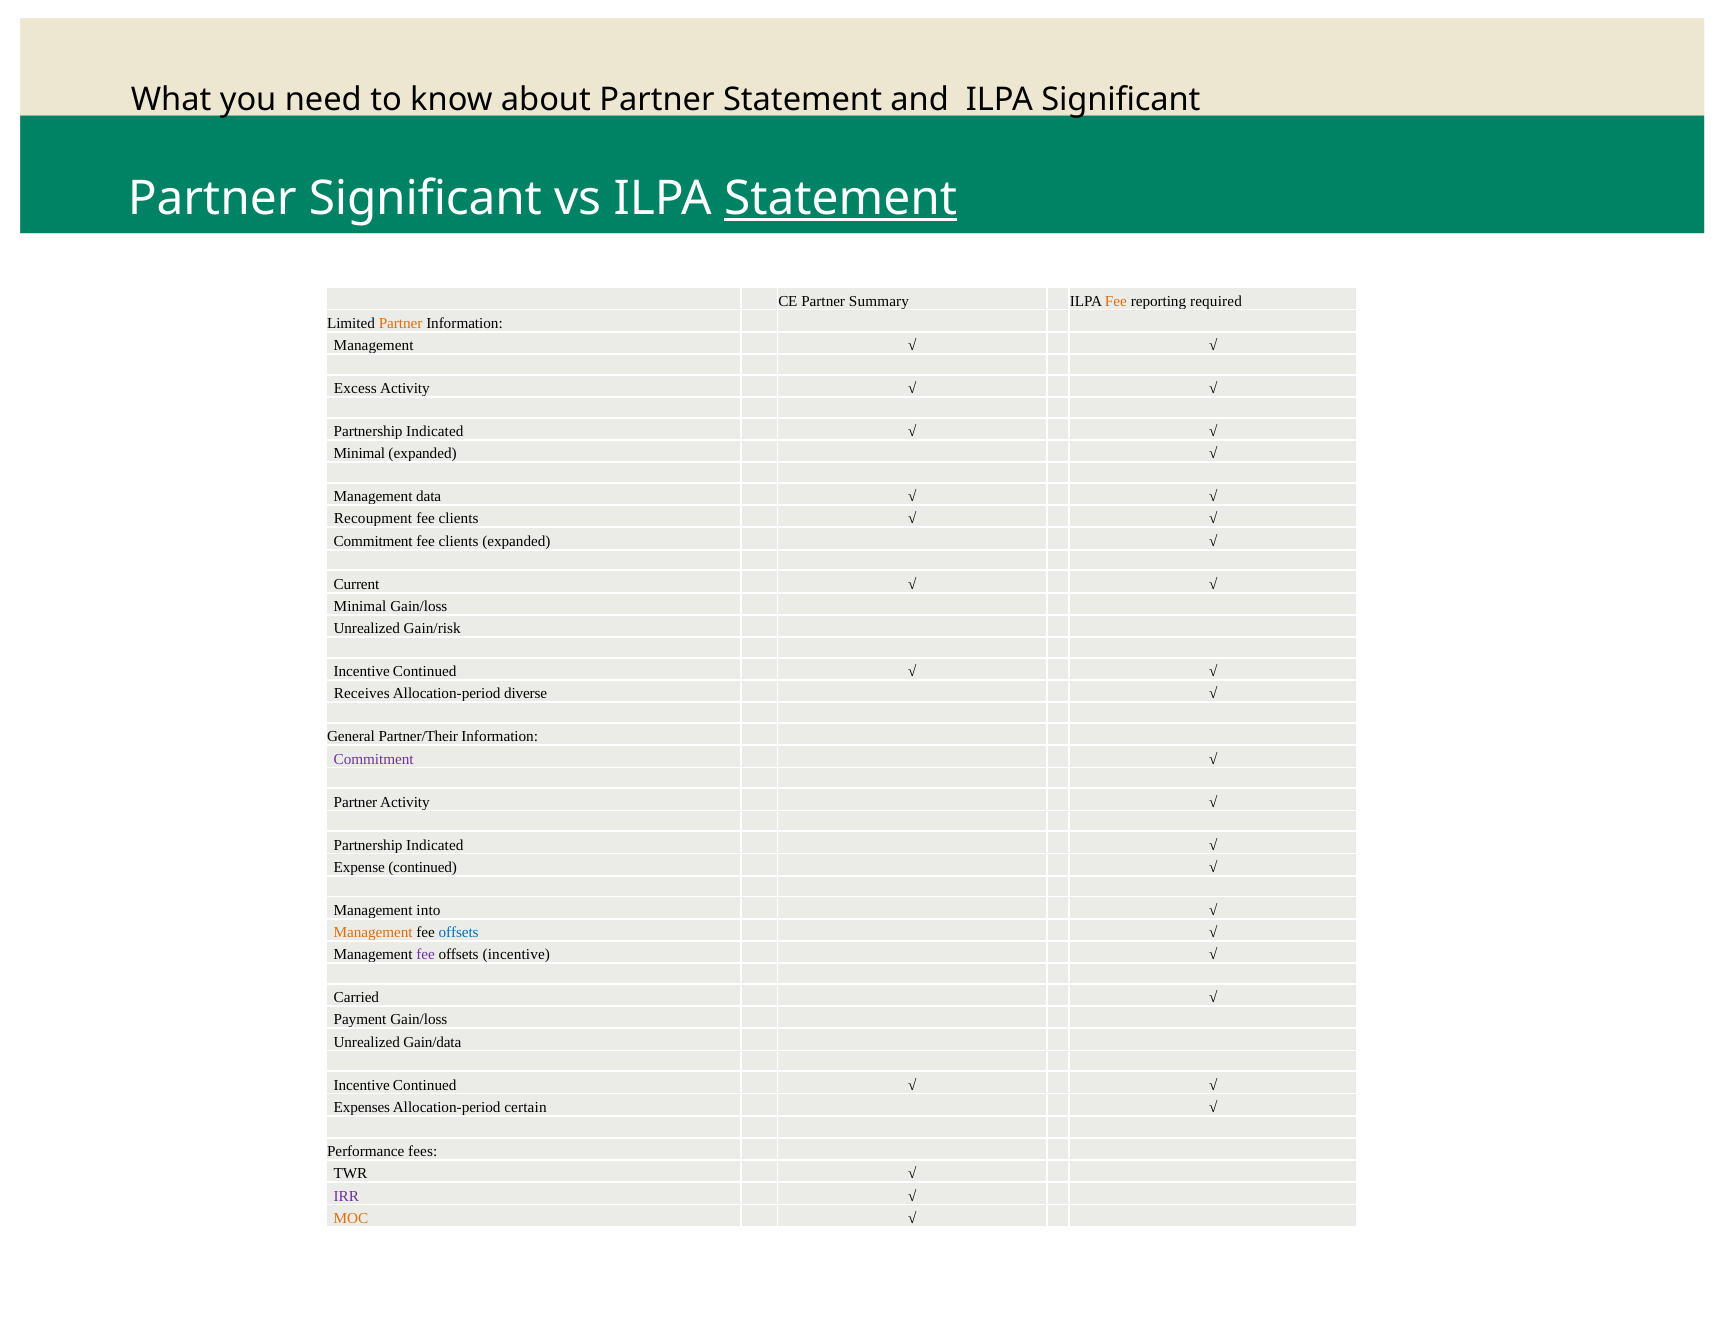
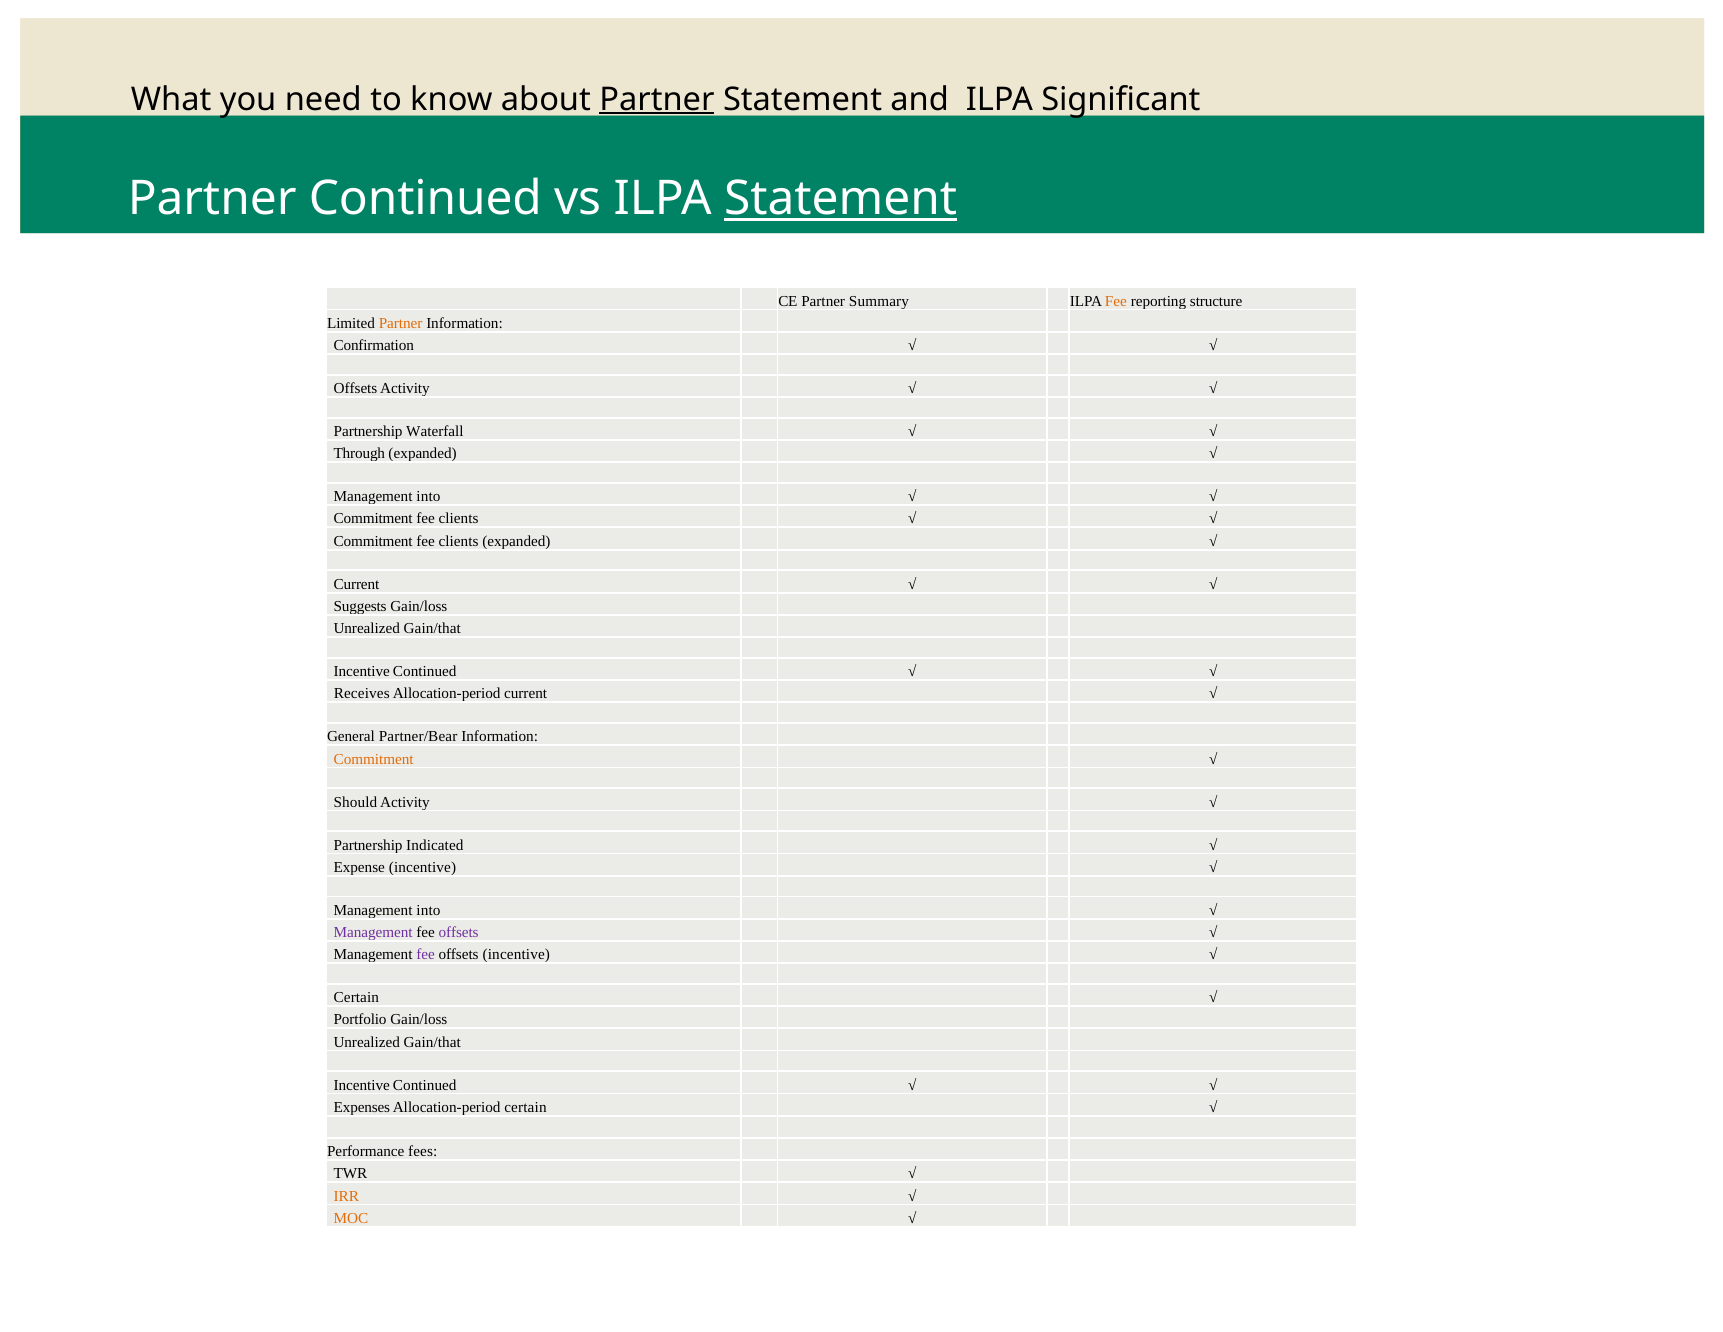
Partner at (657, 99) underline: none -> present
Partner Significant: Significant -> Continued
required: required -> structure
Management at (374, 345): Management -> Confirmation
Excess at (355, 388): Excess -> Offsets
Indicated at (435, 431): Indicated -> Waterfall
Minimal at (359, 454): Minimal -> Through
data at (429, 497): data -> into
Recoupment at (373, 519): Recoupment -> Commitment
Minimal at (360, 606): Minimal -> Suggests
Gain/risk at (432, 628): Gain/risk -> Gain/that
Allocation-period diverse: diverse -> current
Partner/Their: Partner/Their -> Partner/Bear
Commitment at (374, 759) colour: purple -> orange
Partner at (356, 802): Partner -> Should
Expense continued: continued -> incentive
Management at (373, 932) colour: orange -> purple
offsets at (459, 932) colour: blue -> purple
Carried at (356, 997): Carried -> Certain
Payment: Payment -> Portfolio
Gain/data at (432, 1042): Gain/data -> Gain/that
IRR colour: purple -> orange
